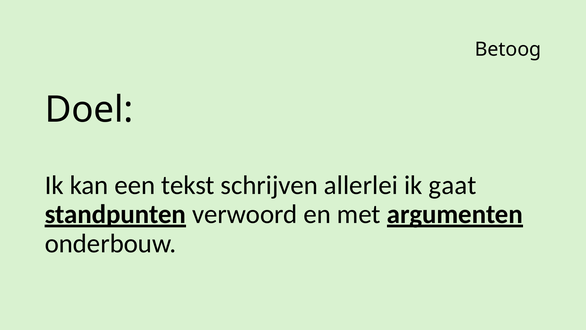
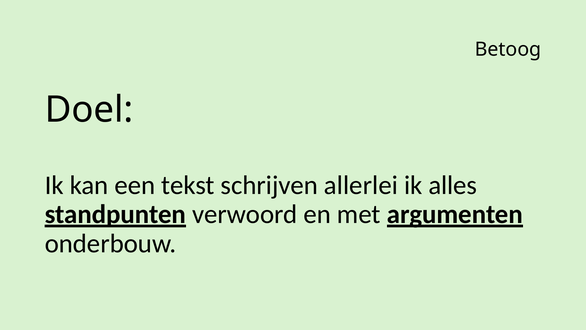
gaat: gaat -> alles
